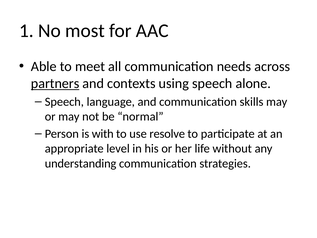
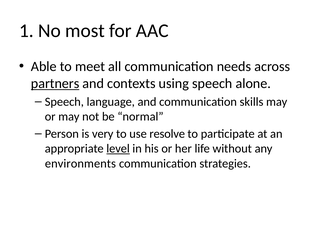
with: with -> very
level underline: none -> present
understanding: understanding -> environments
